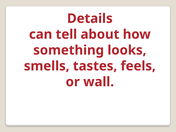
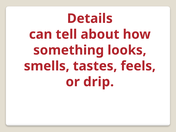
wall: wall -> drip
